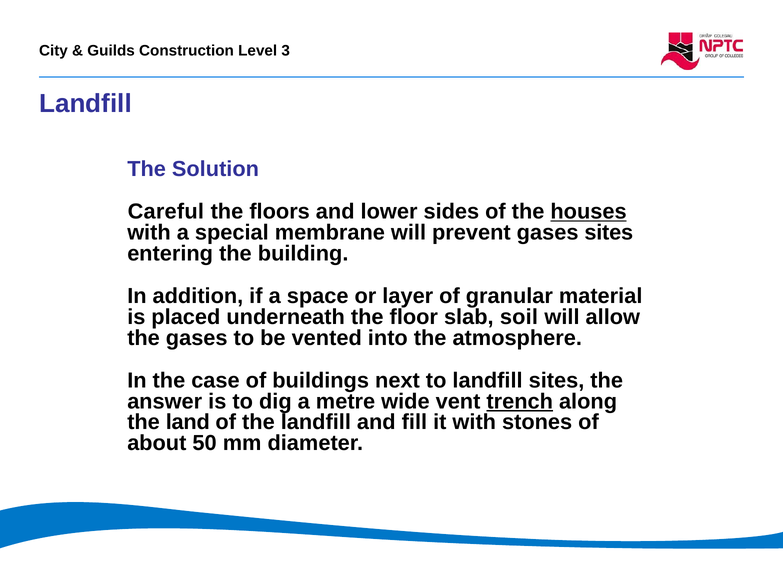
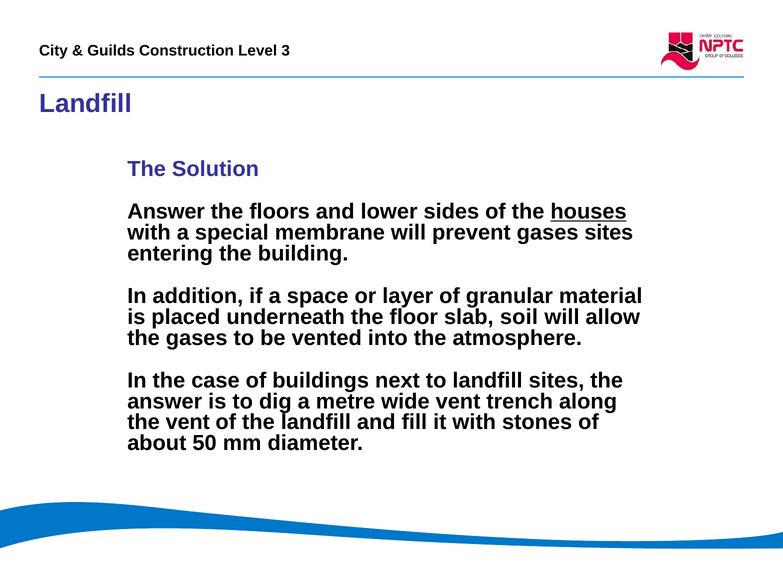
Careful at (166, 212): Careful -> Answer
trench underline: present -> none
the land: land -> vent
